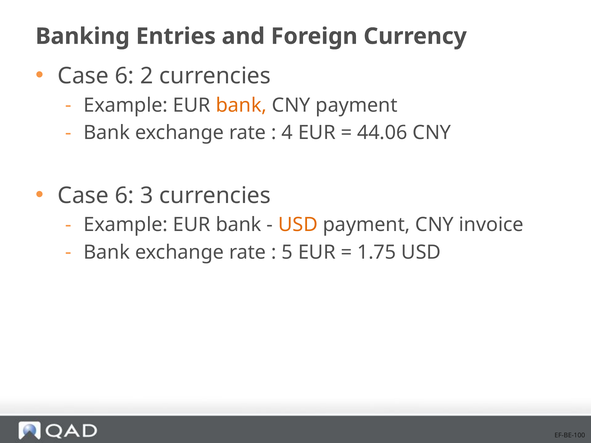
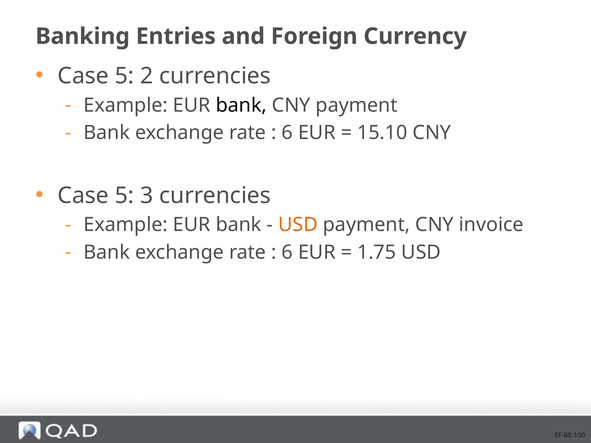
6 at (124, 76): 6 -> 5
bank at (241, 105) colour: orange -> black
4 at (287, 133): 4 -> 6
44.06: 44.06 -> 15.10
6 at (124, 196): 6 -> 5
5 at (287, 252): 5 -> 6
